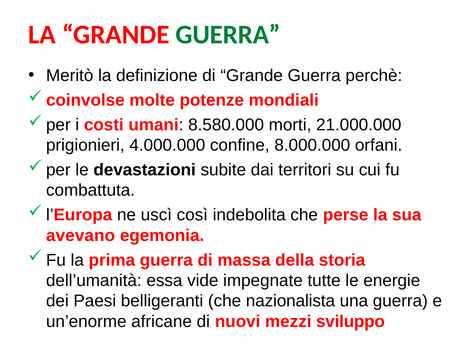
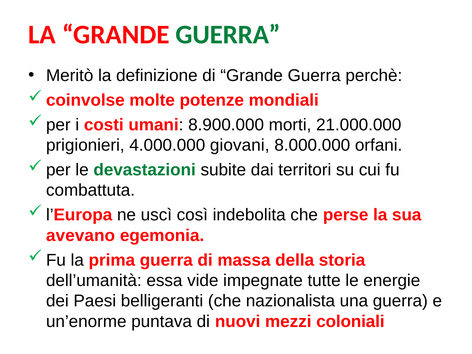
8.580.000: 8.580.000 -> 8.900.000
confine: confine -> giovani
devastazioni colour: black -> green
africane: africane -> puntava
sviluppo: sviluppo -> coloniali
